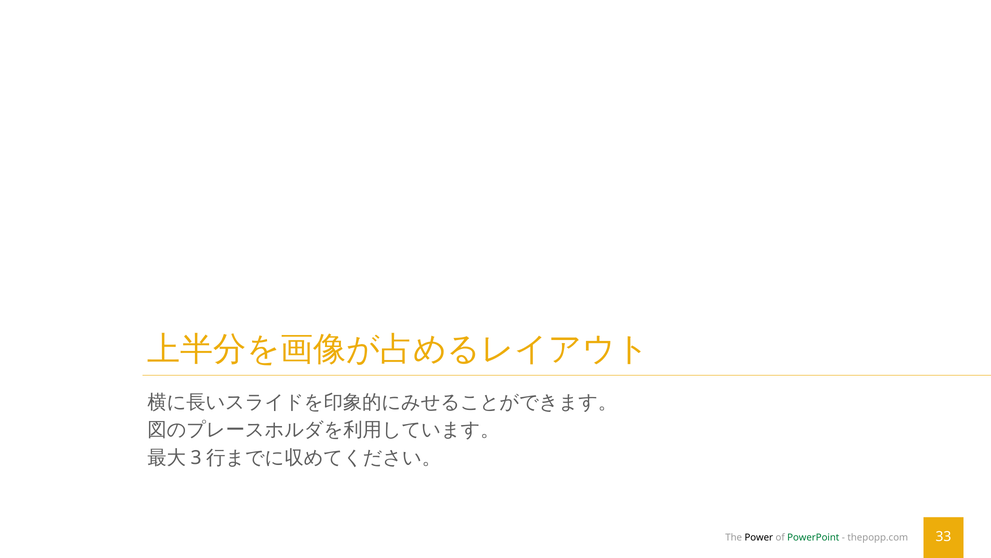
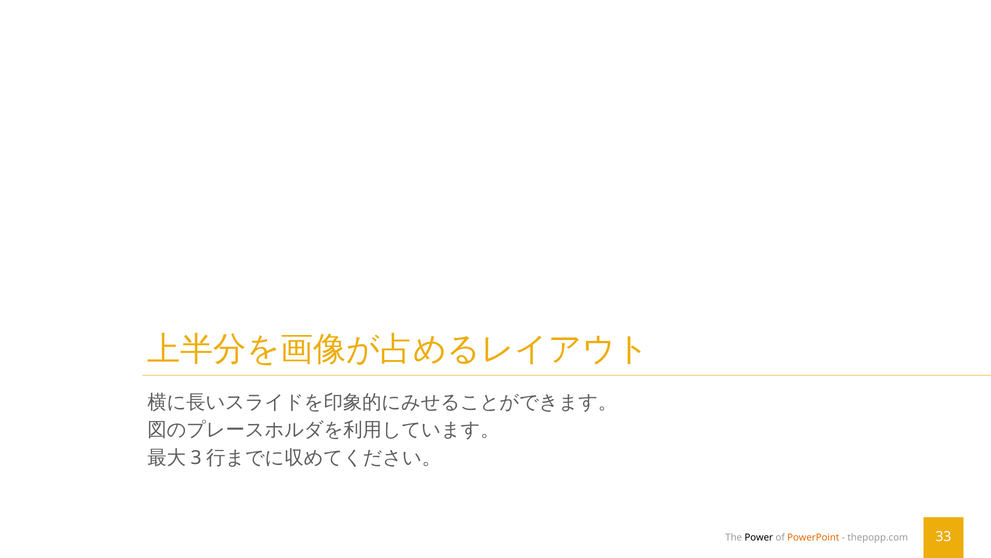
PowerPoint colour: green -> orange
